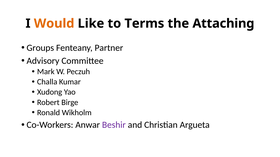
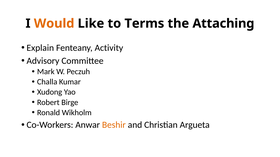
Groups: Groups -> Explain
Partner: Partner -> Activity
Beshir colour: purple -> orange
